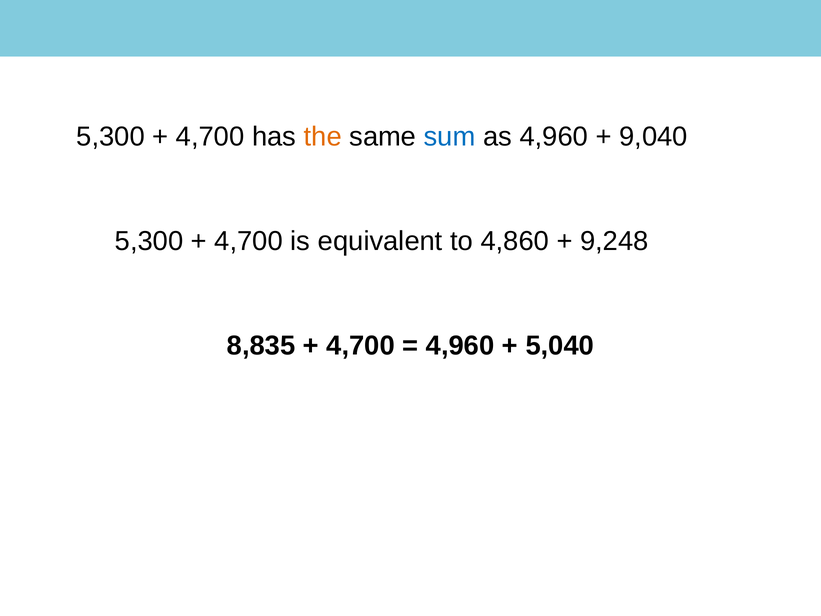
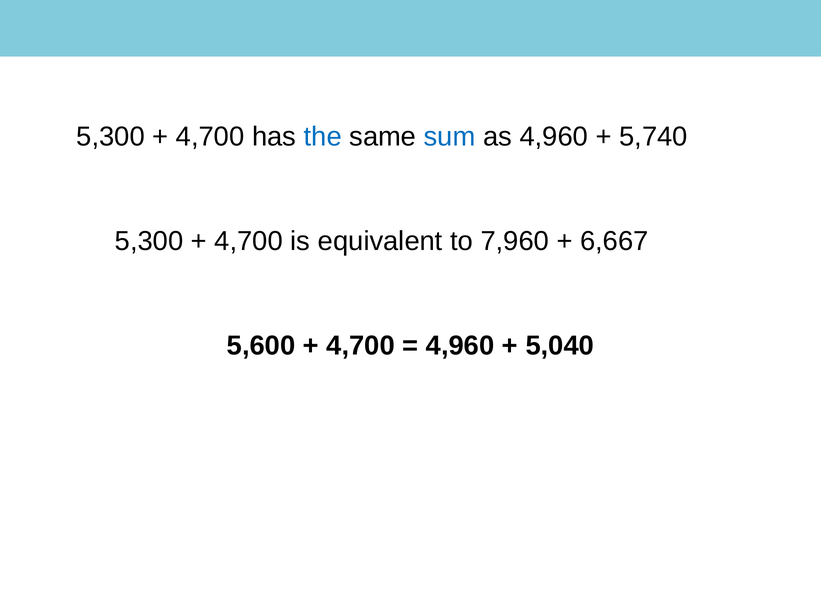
the colour: orange -> blue
9,040: 9,040 -> 5,740
4,860: 4,860 -> 7,960
9,248: 9,248 -> 6,667
8,835: 8,835 -> 5,600
